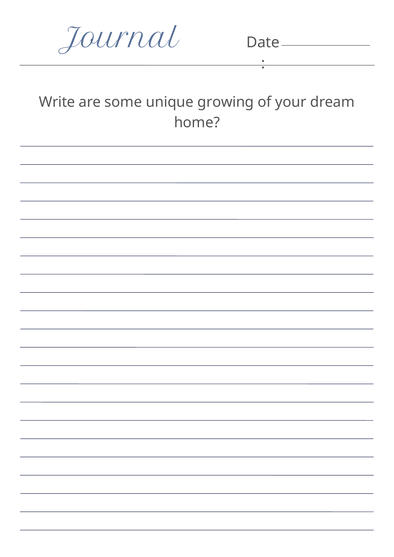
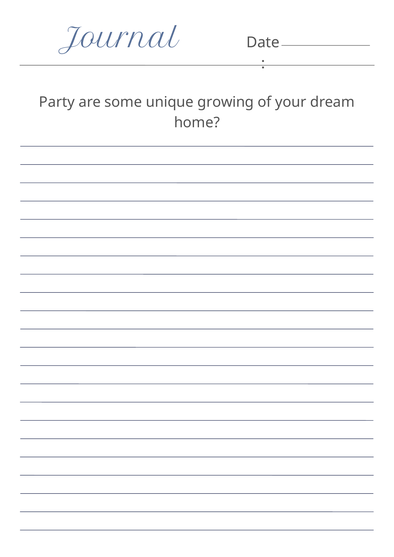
Write: Write -> Party
